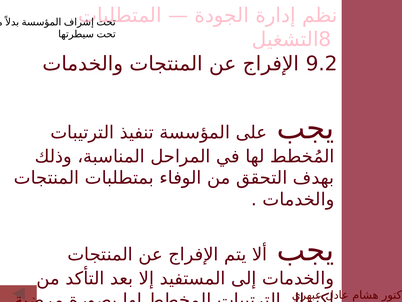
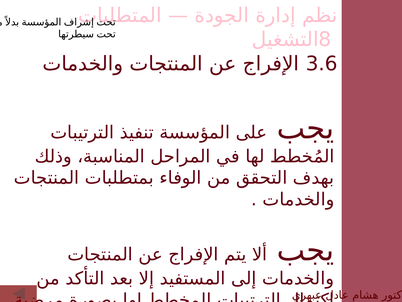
9.2: 9.2 -> 3.6
